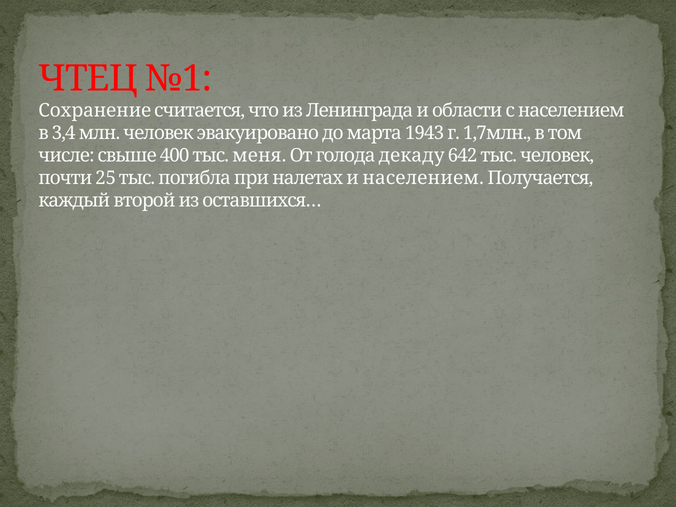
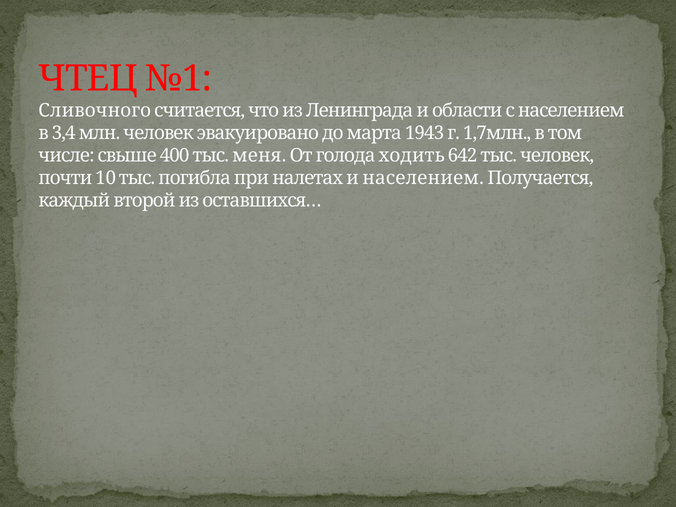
Сохранение: Сохранение -> Сливочного
декаду: декаду -> ходить
25: 25 -> 10
